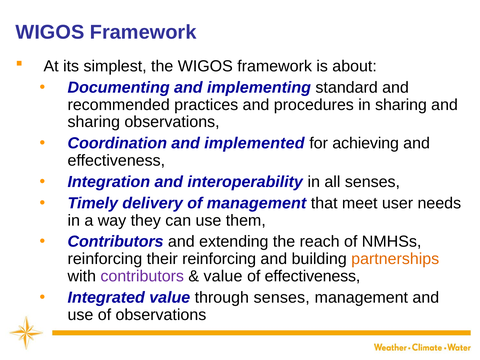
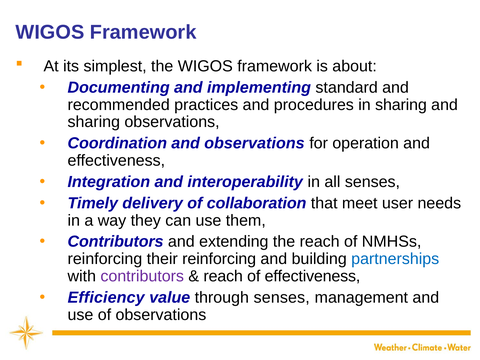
and implemented: implemented -> observations
achieving: achieving -> operation
of management: management -> collaboration
partnerships colour: orange -> blue
value at (223, 276): value -> reach
Integrated: Integrated -> Efficiency
